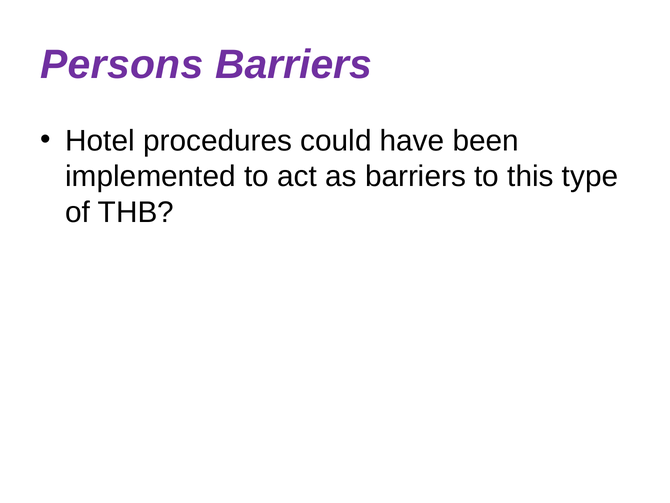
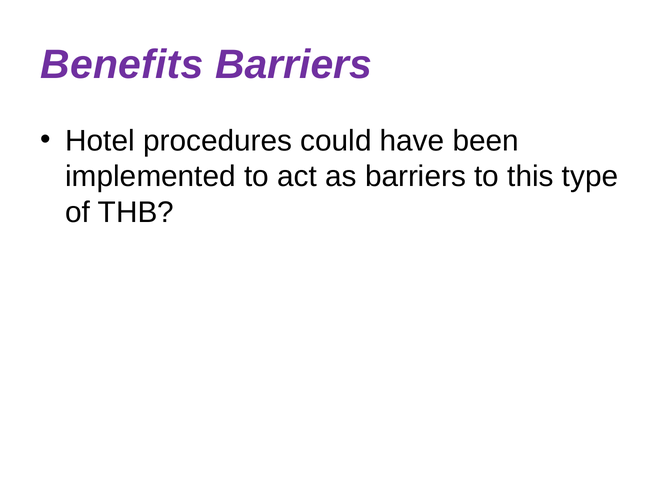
Persons: Persons -> Benefits
